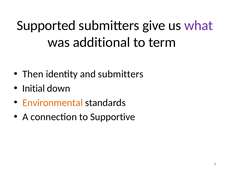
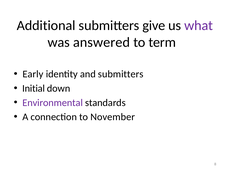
Supported: Supported -> Additional
additional: additional -> answered
Then: Then -> Early
Environmental colour: orange -> purple
Supportive: Supportive -> November
